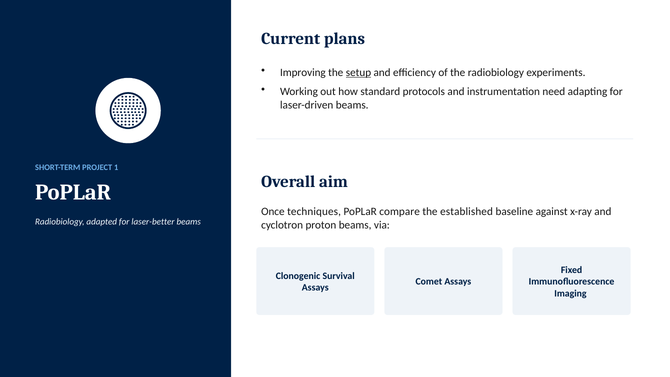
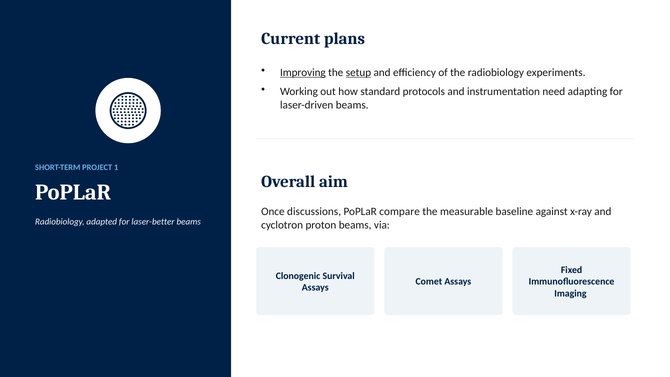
Improving underline: none -> present
techniques: techniques -> discussions
established: established -> measurable
